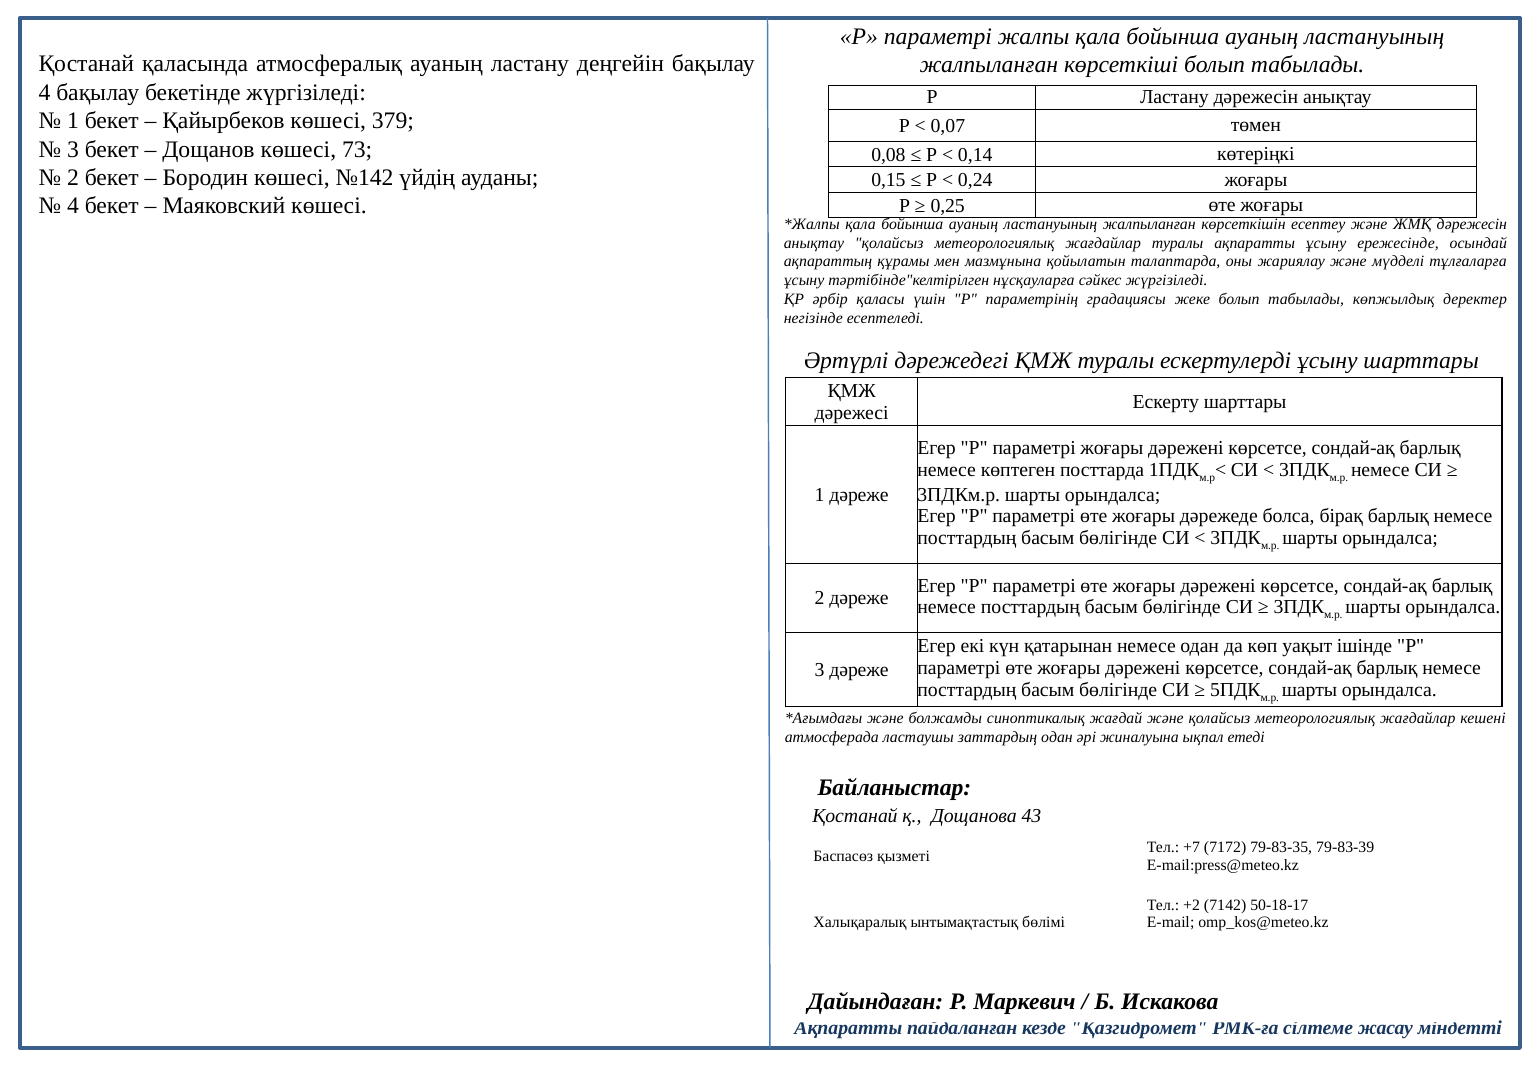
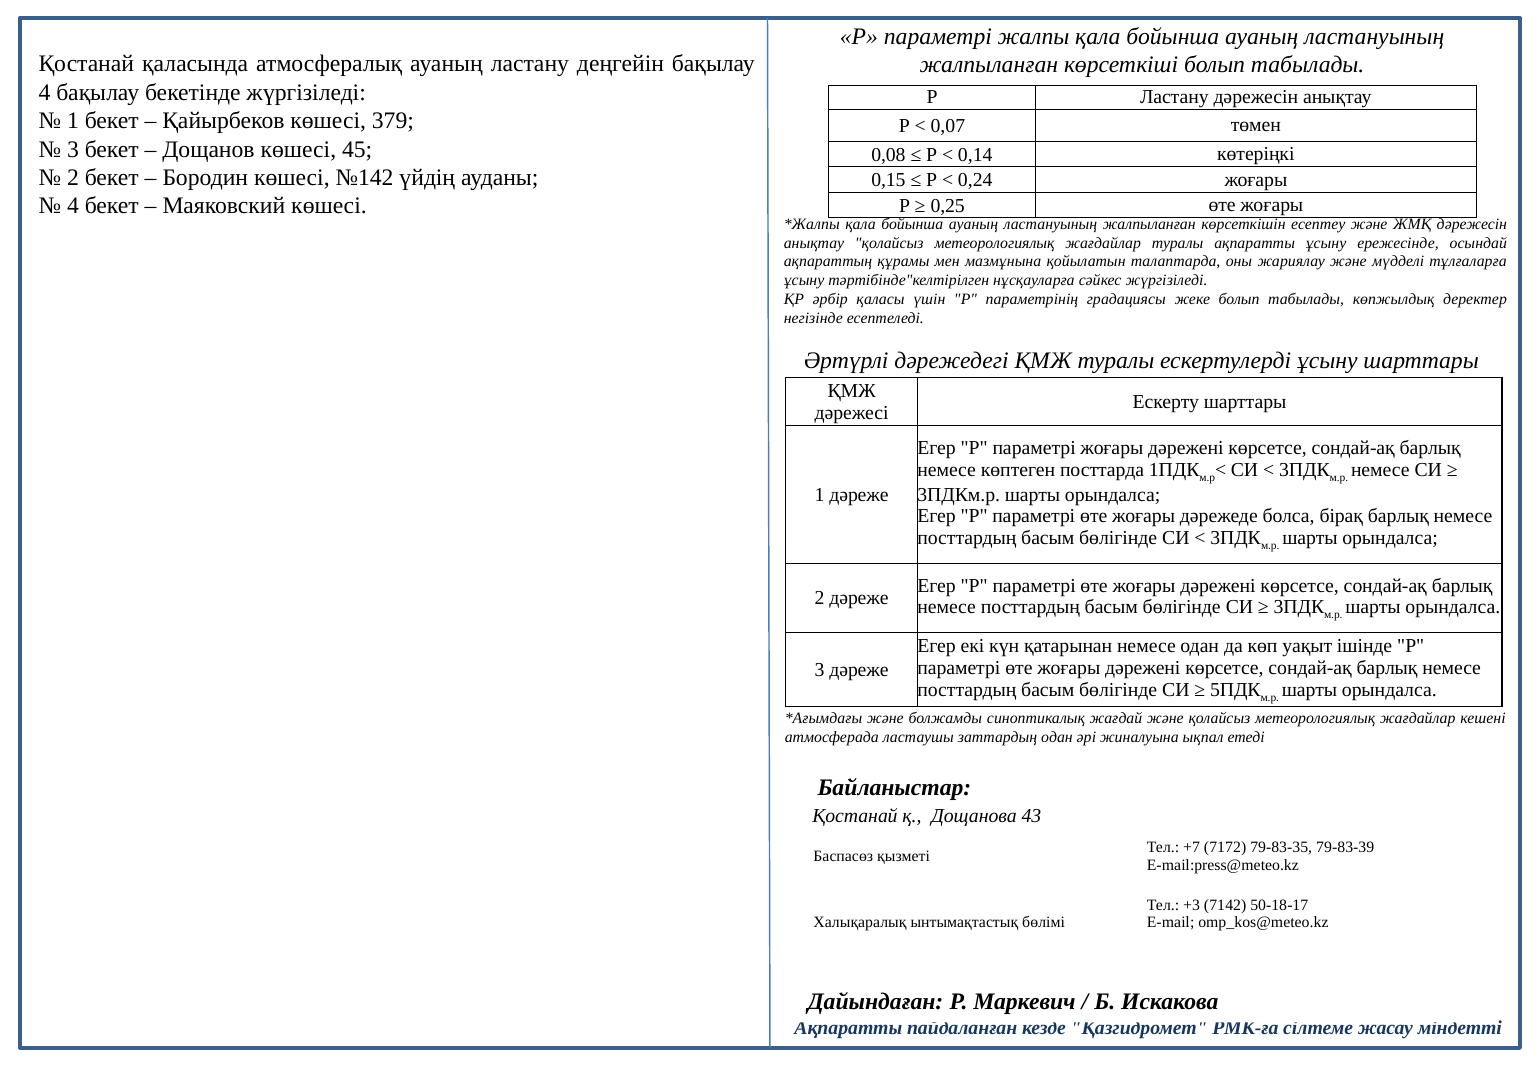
73: 73 -> 45
+2: +2 -> +3
